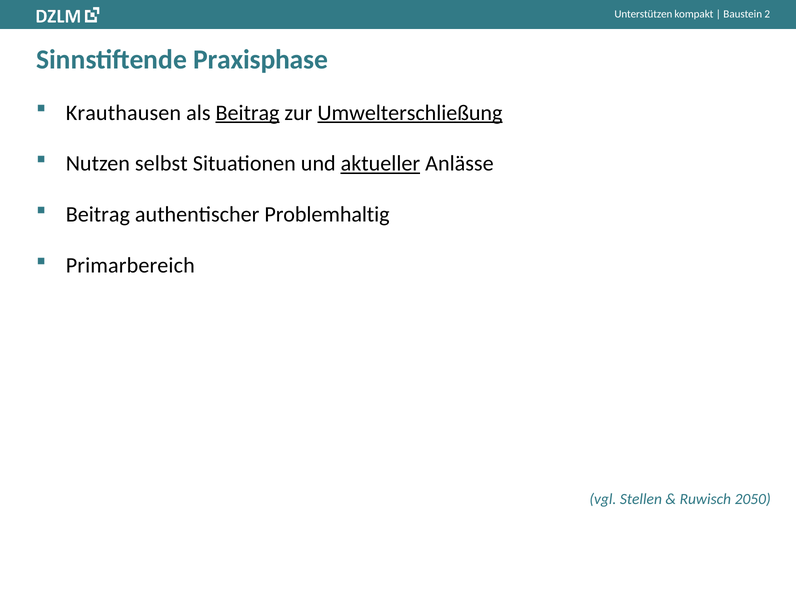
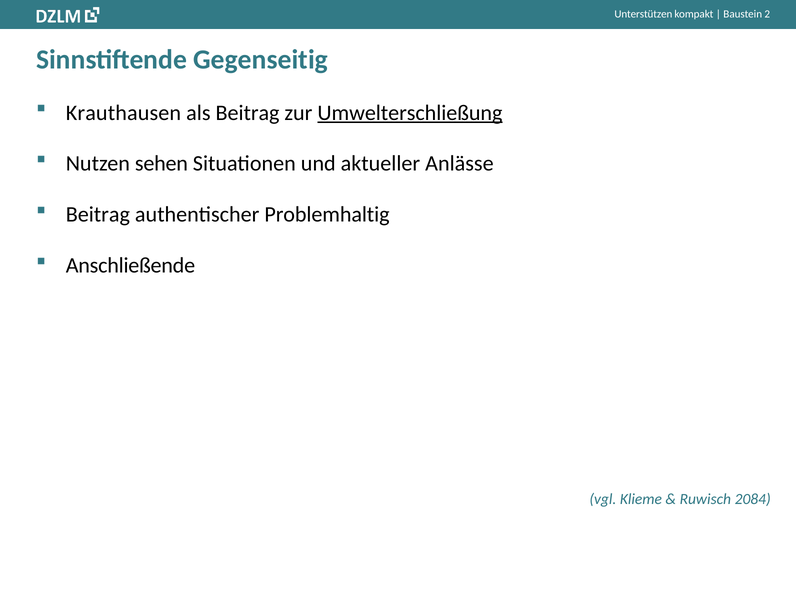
Praxisphase: Praxisphase -> Gegenseitig
Beitrag at (248, 113) underline: present -> none
selbst: selbst -> sehen
aktueller underline: present -> none
Primarbereich: Primarbereich -> Anschließende
Stellen: Stellen -> Klieme
2050: 2050 -> 2084
